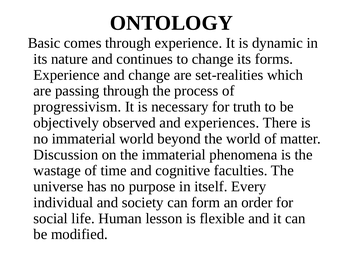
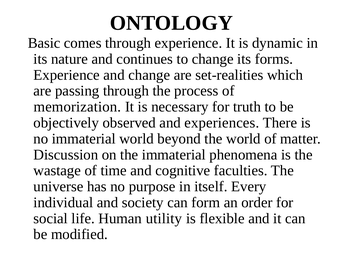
progressivism: progressivism -> memorization
lesson: lesson -> utility
